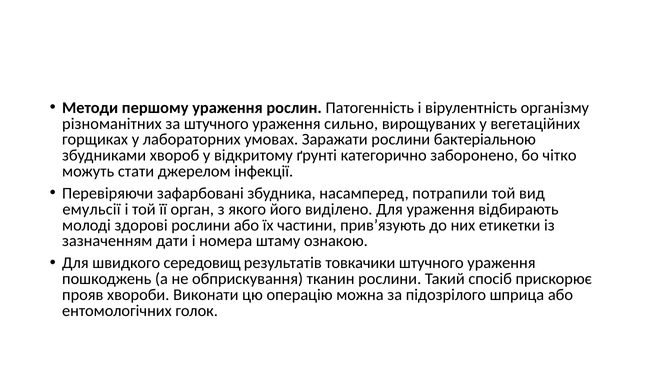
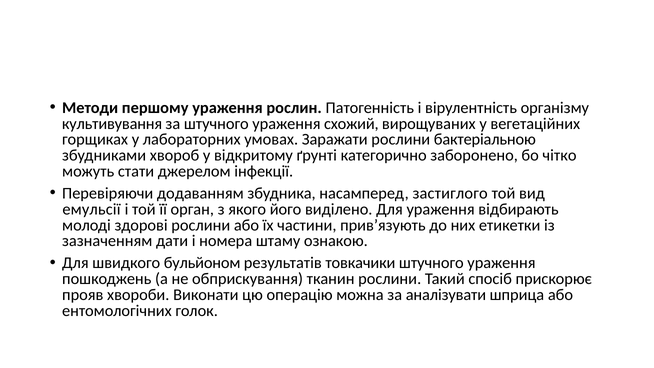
різноманітних: різноманітних -> культивування
сильно: сильно -> схожий
зафарбовані: зафарбовані -> додаванням
потрапили: потрапили -> застиглого
середовищ: середовищ -> бульйоном
підозрілого: підозрілого -> аналізувати
